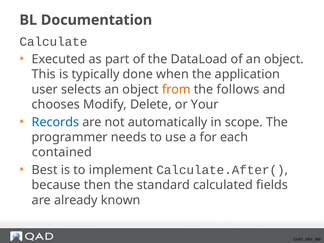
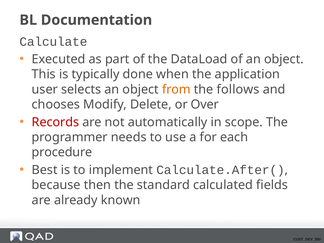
Your: Your -> Over
Records colour: blue -> red
contained: contained -> procedure
